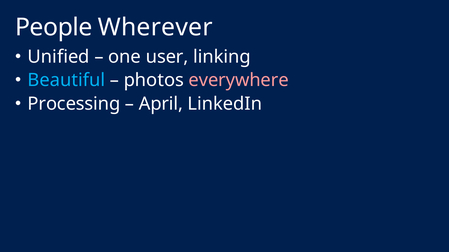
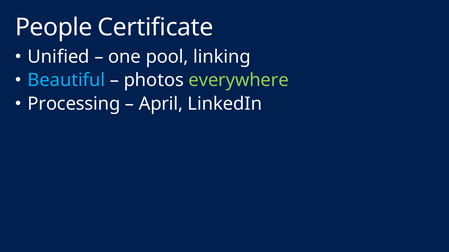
Wherever: Wherever -> Certificate
user: user -> pool
everywhere colour: pink -> light green
